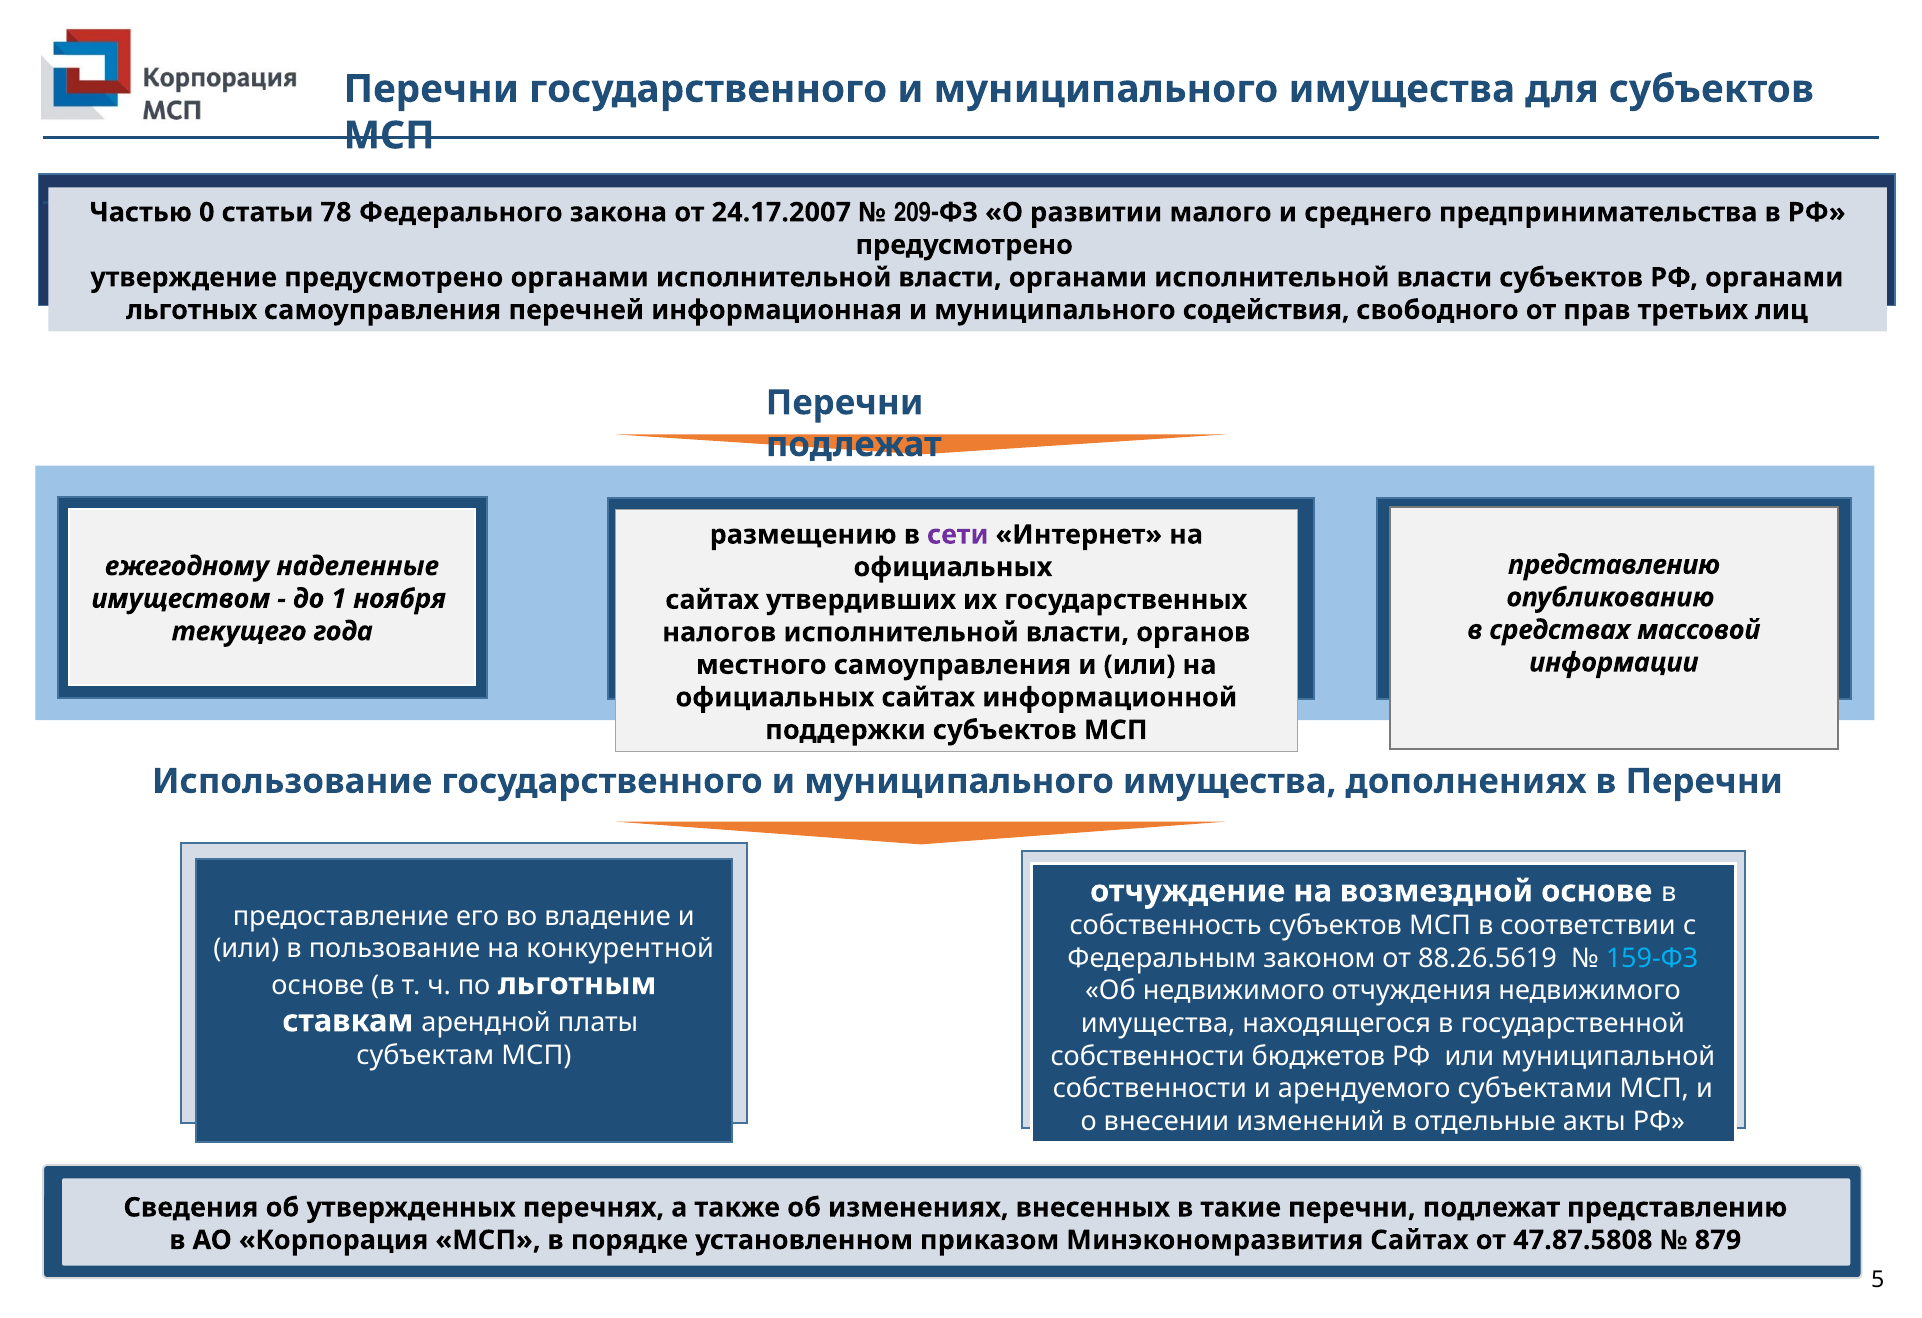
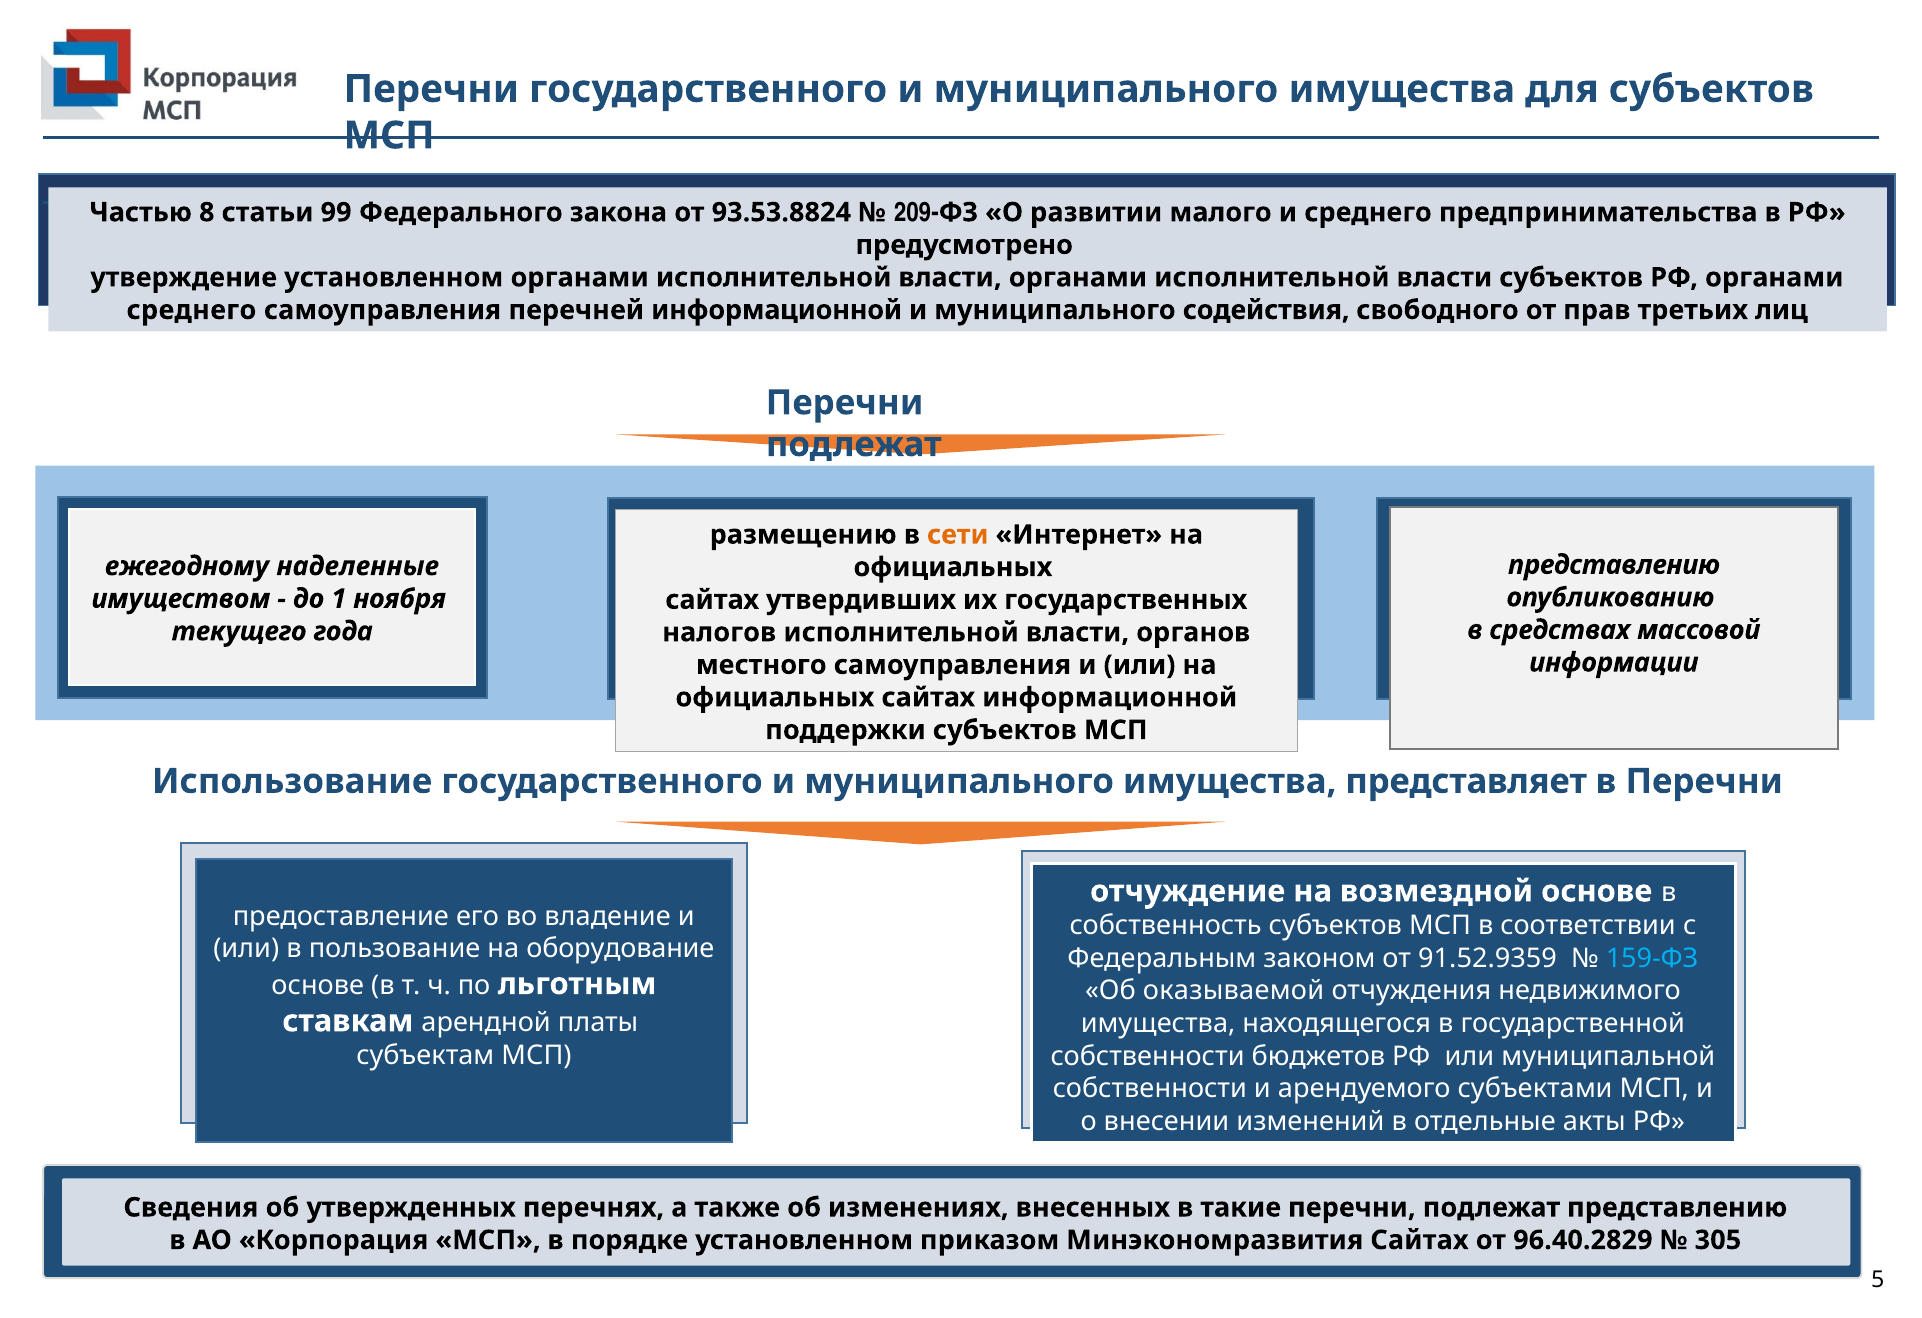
0: 0 -> 8
78: 78 -> 99
24.17.2007: 24.17.2007 -> 93.53.8824
утверждение предусмотрено: предусмотрено -> установленном
льготных at (192, 310): льготных -> среднего
перечней информационная: информационная -> информационной
сети colour: purple -> orange
дополнениях: дополнениях -> представляет
конкурентной: конкурентной -> оборудование
88.26.5619: 88.26.5619 -> 91.52.9359
Об недвижимого: недвижимого -> оказываемой
47.87.5808: 47.87.5808 -> 96.40.2829
879: 879 -> 305
